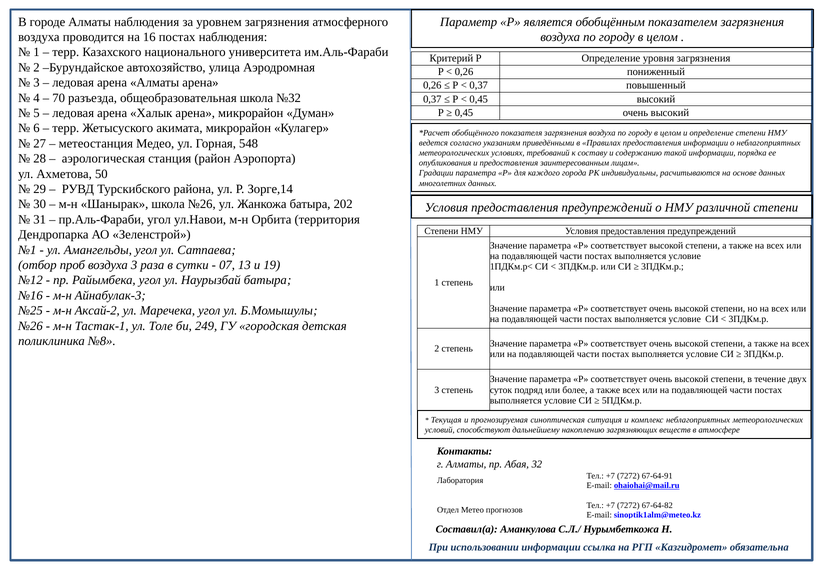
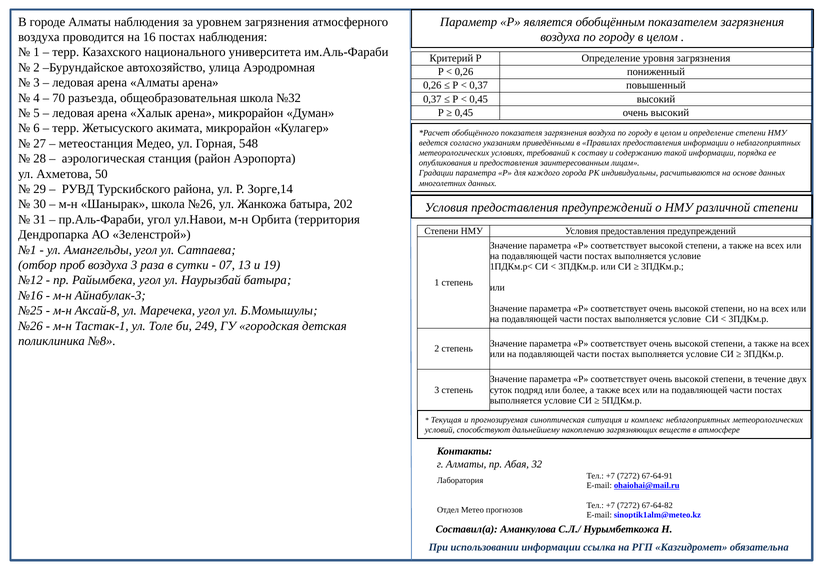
Аксай-2: Аксай-2 -> Аксай-8
